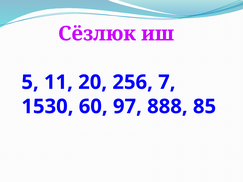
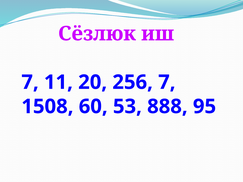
5 at (30, 82): 5 -> 7
1530: 1530 -> 1508
97: 97 -> 53
85: 85 -> 95
